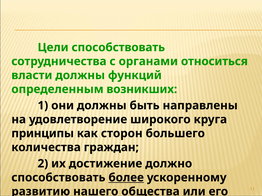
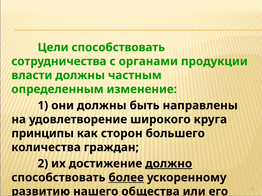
относиться: относиться -> продукции
функций: функций -> частным
возникших: возникших -> изменение
должно underline: none -> present
